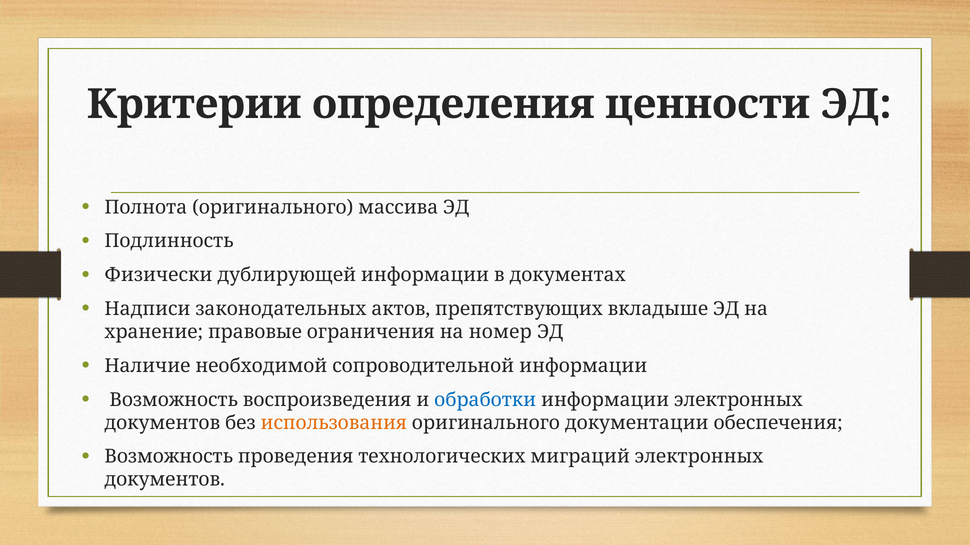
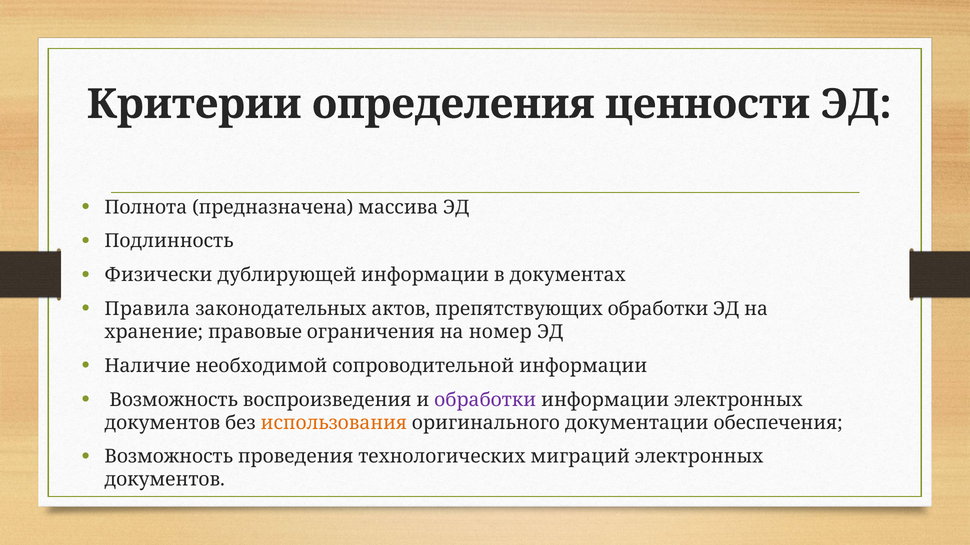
Полнота оригинального: оригинального -> предназначена
Надписи: Надписи -> Правила
препятствующих вкладыше: вкладыше -> обработки
обработки at (485, 400) colour: blue -> purple
